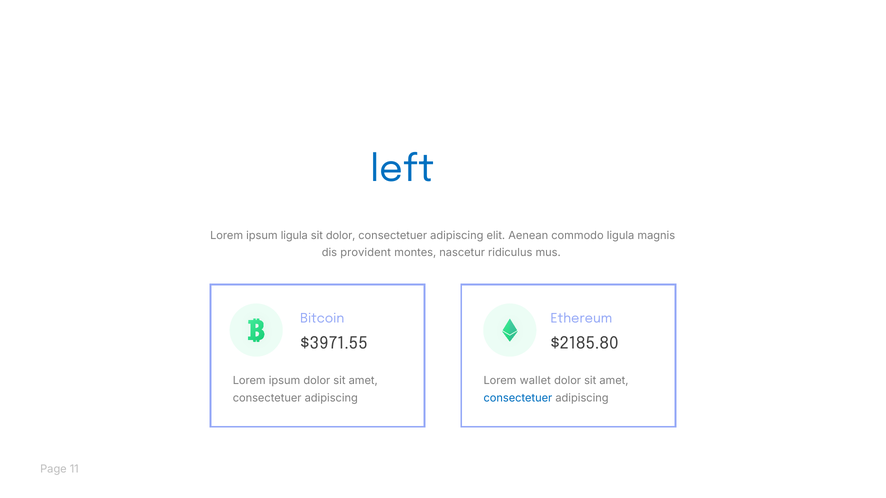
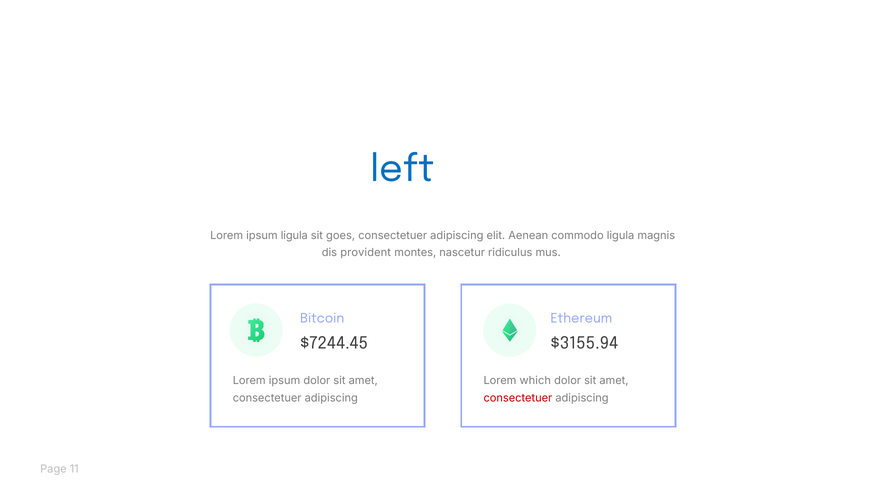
sit dolor: dolor -> goes
$3971.55: $3971.55 -> $7244.45
$2185.80: $2185.80 -> $3155.94
wallet: wallet -> which
consectetuer at (518, 398) colour: blue -> red
